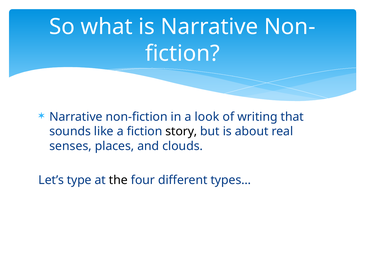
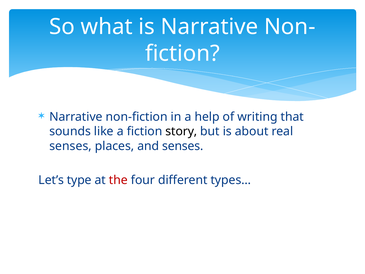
look: look -> help
and clouds: clouds -> senses
the colour: black -> red
